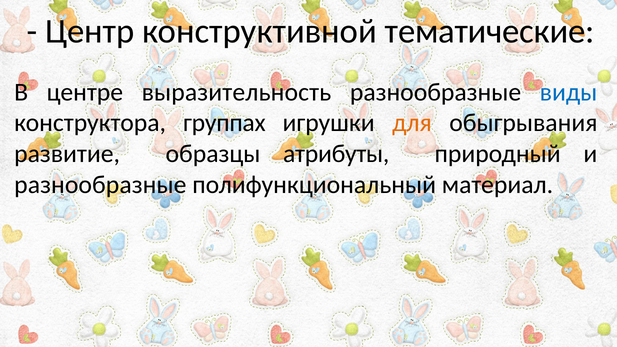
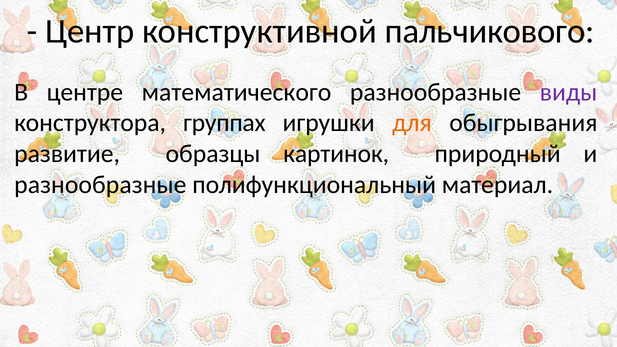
тематические: тематические -> пальчикового
выразительность: выразительность -> математического
виды colour: blue -> purple
атрибуты: атрибуты -> картинок
